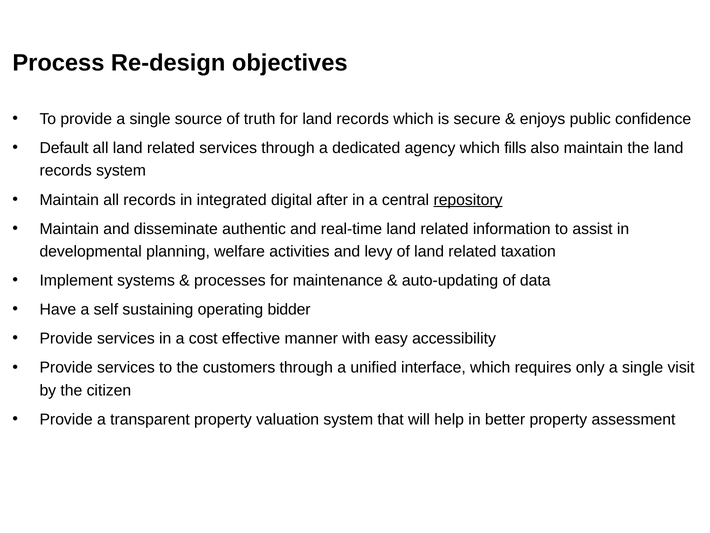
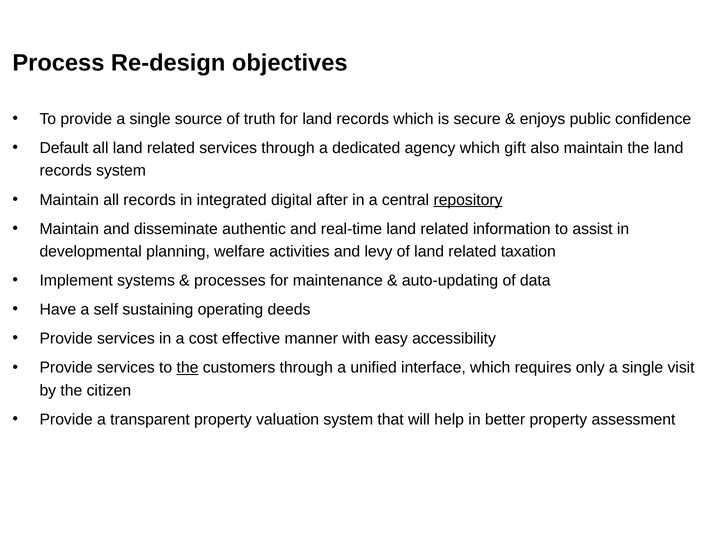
fills: fills -> gift
bidder: bidder -> deeds
the at (188, 367) underline: none -> present
